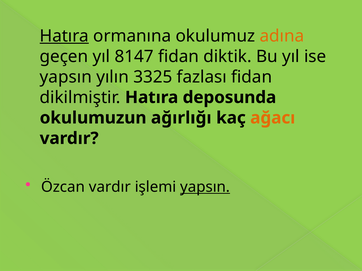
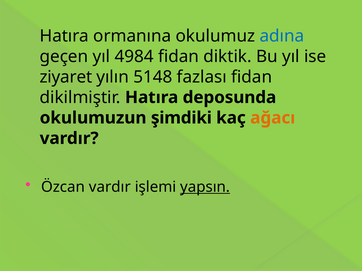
Hatıra at (64, 36) underline: present -> none
adına colour: orange -> blue
8147: 8147 -> 4984
yapsın at (66, 77): yapsın -> ziyaret
3325: 3325 -> 5148
ağırlığı: ağırlığı -> şimdiki
